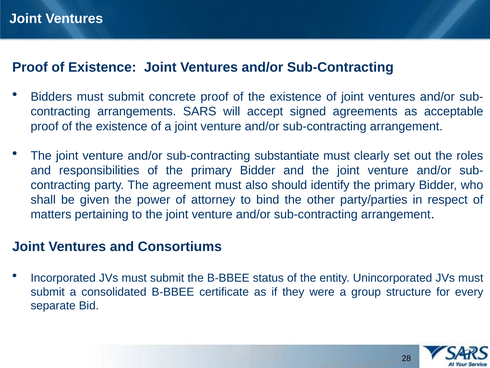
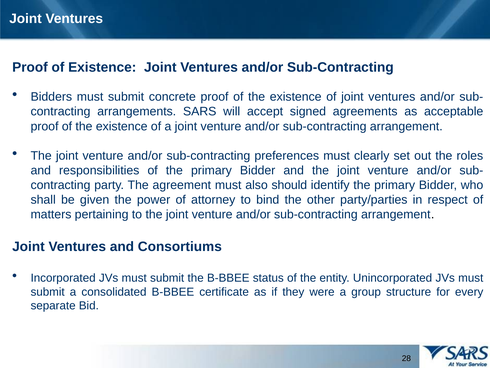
substantiate: substantiate -> preferences
